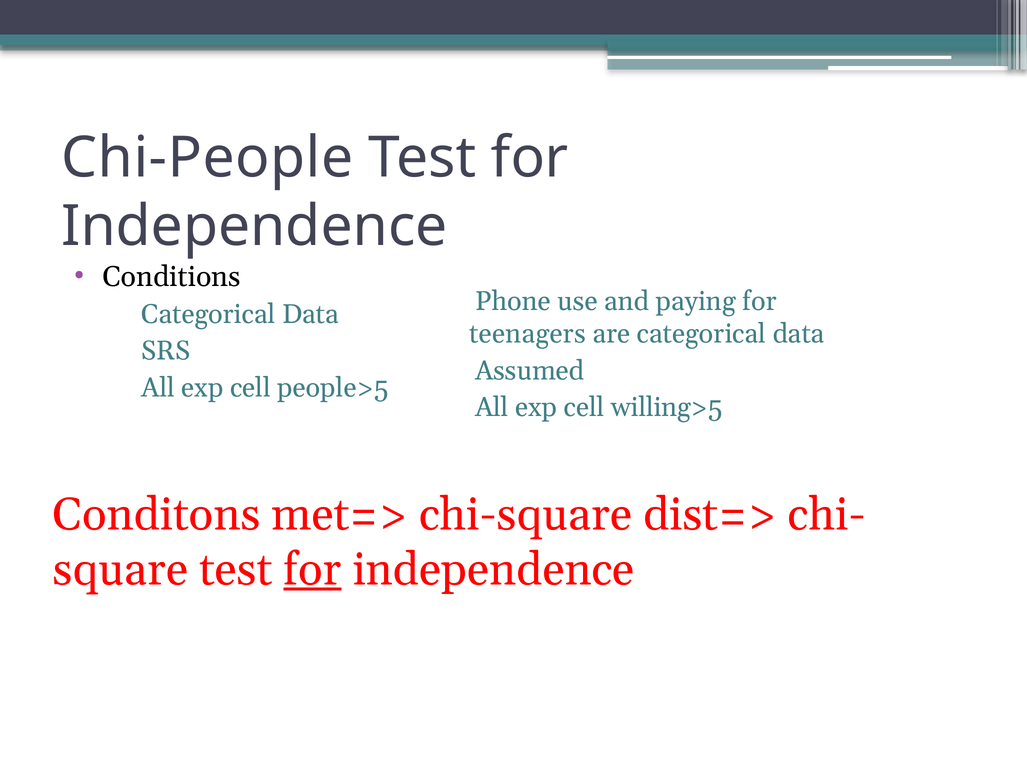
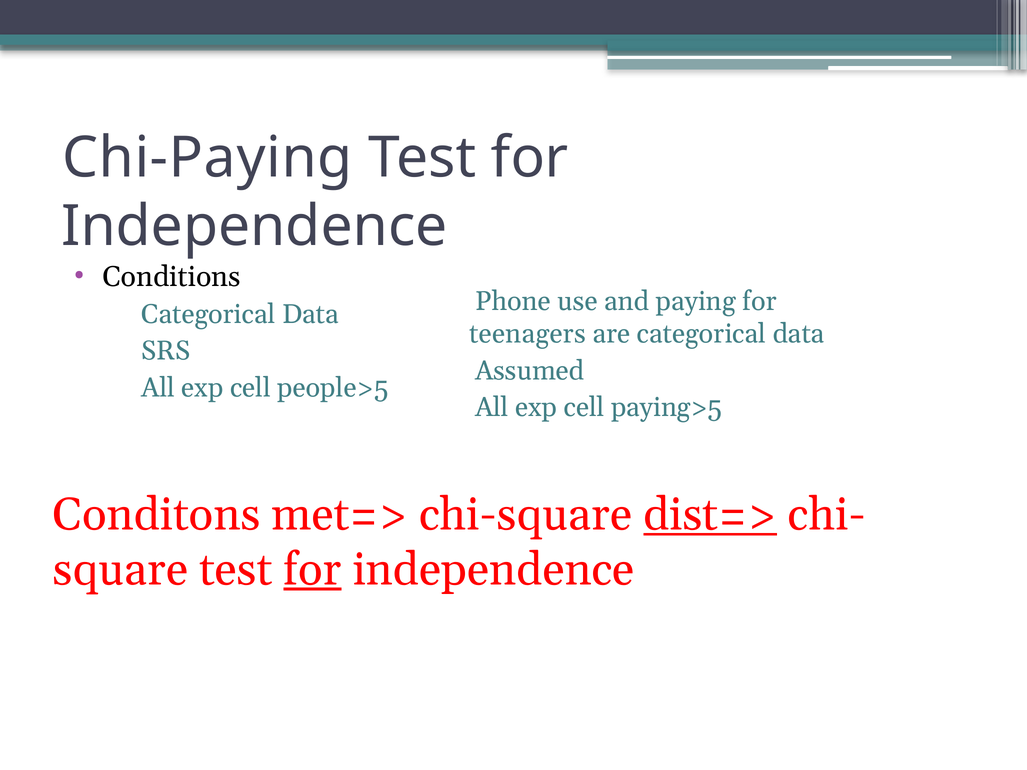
Chi-People: Chi-People -> Chi-Paying
willing>5: willing>5 -> paying>5
dist=> underline: none -> present
